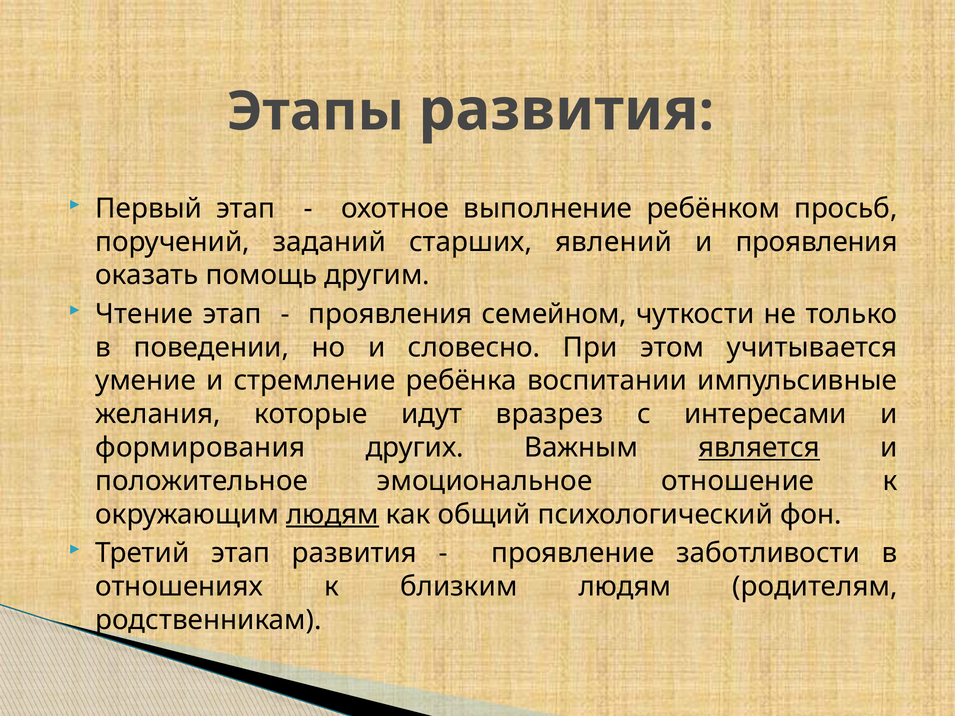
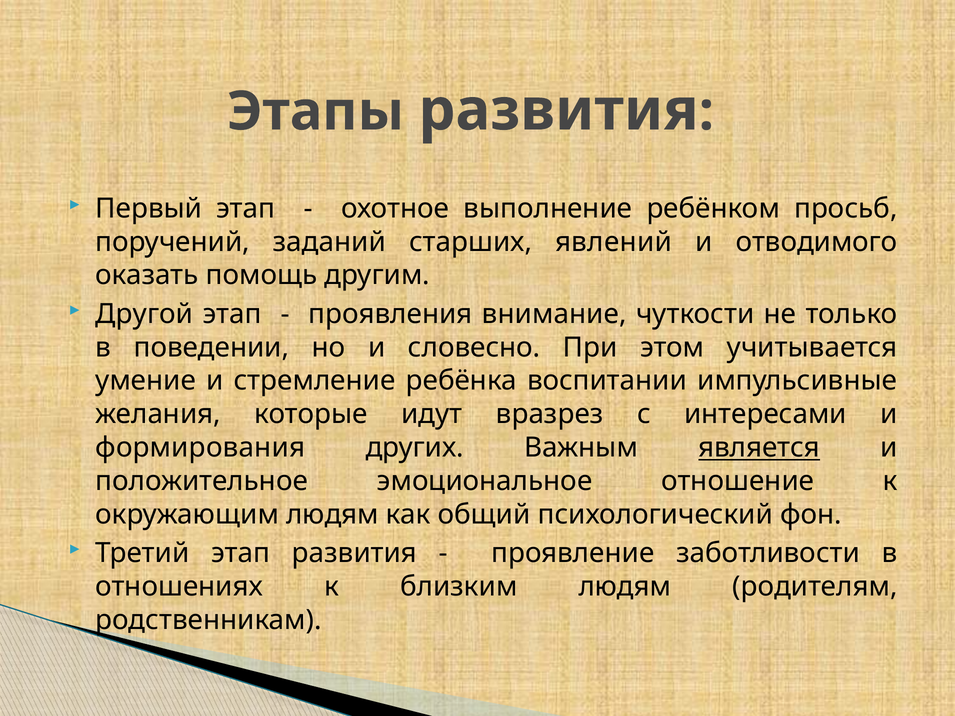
и проявления: проявления -> отводимого
Чтение: Чтение -> Другой
семейном: семейном -> внимание
людям at (332, 515) underline: present -> none
